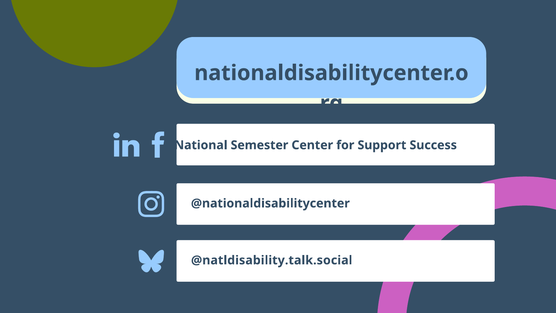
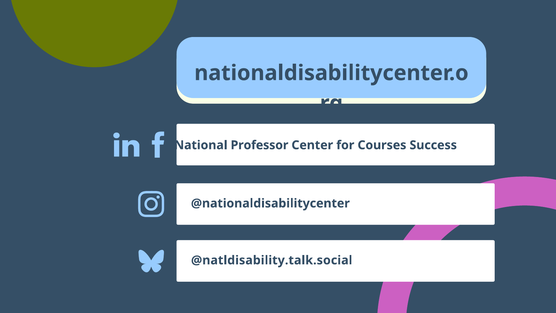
Semester: Semester -> Professor
Support: Support -> Courses
